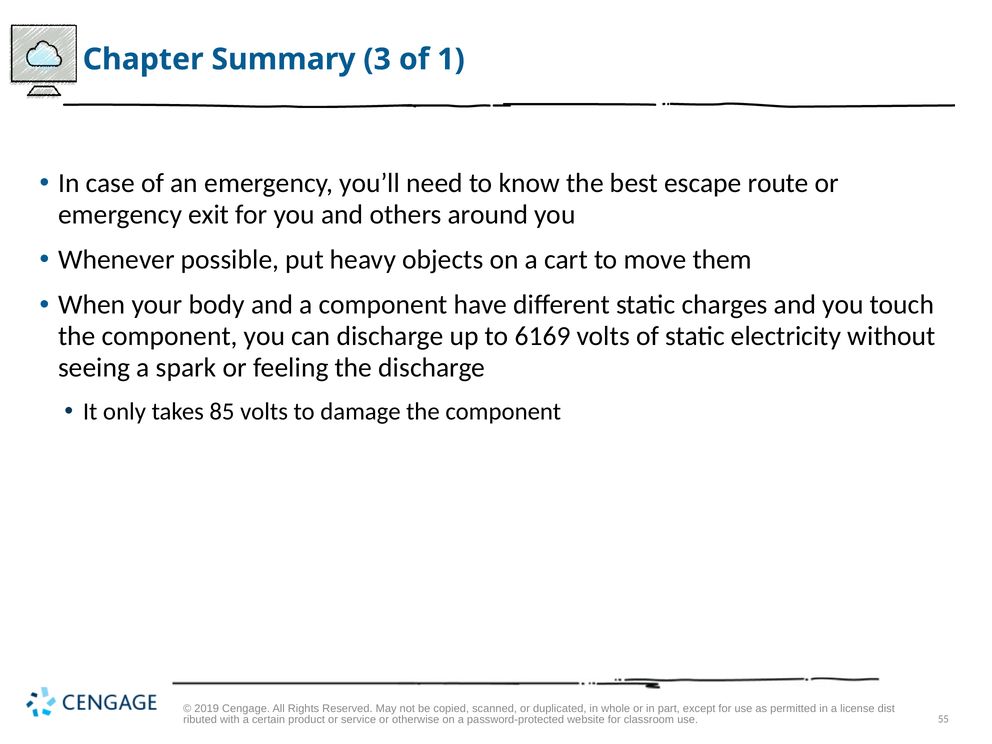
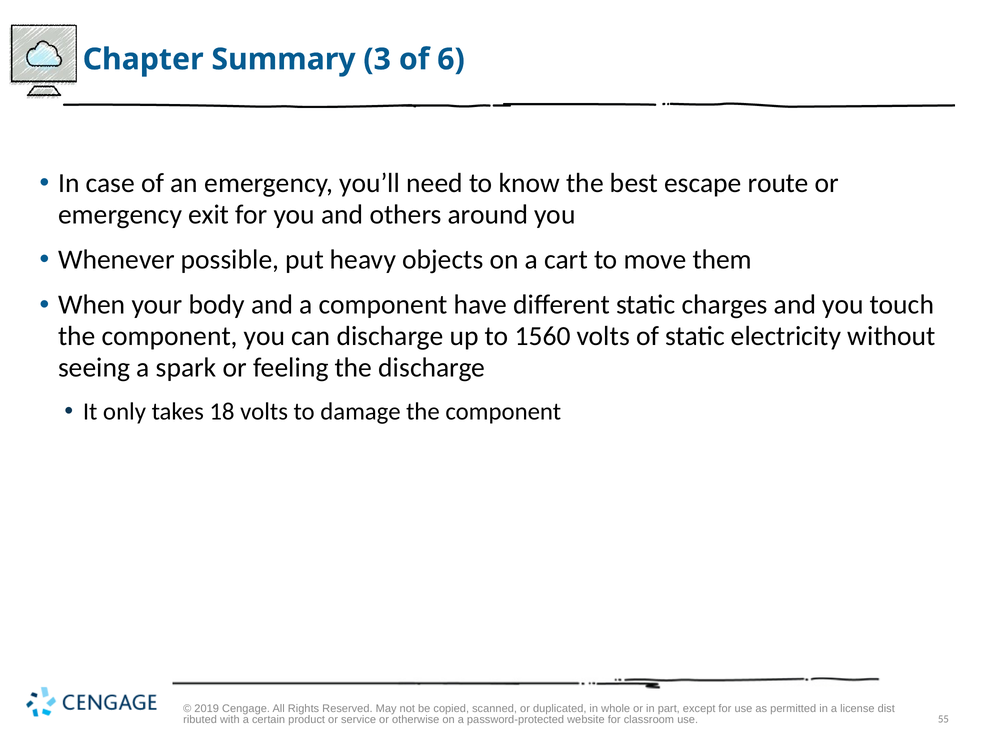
1: 1 -> 6
6169: 6169 -> 1560
85: 85 -> 18
